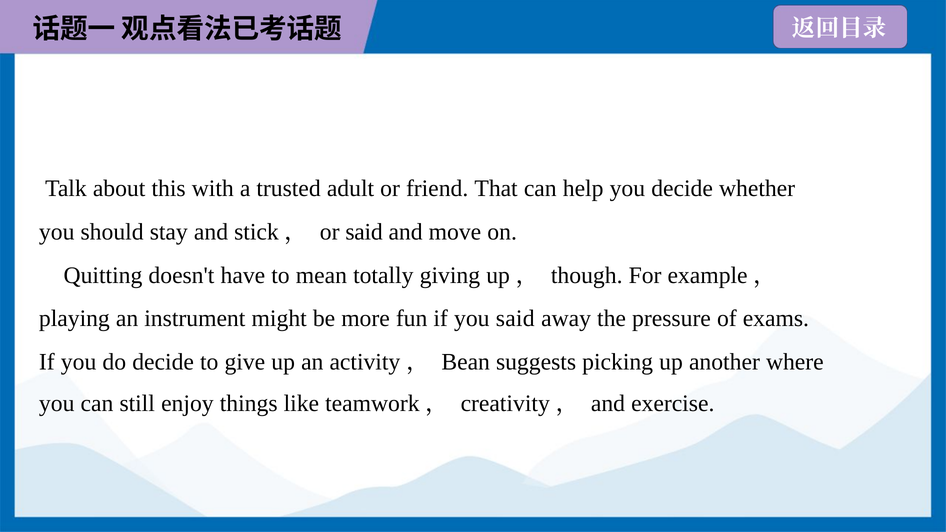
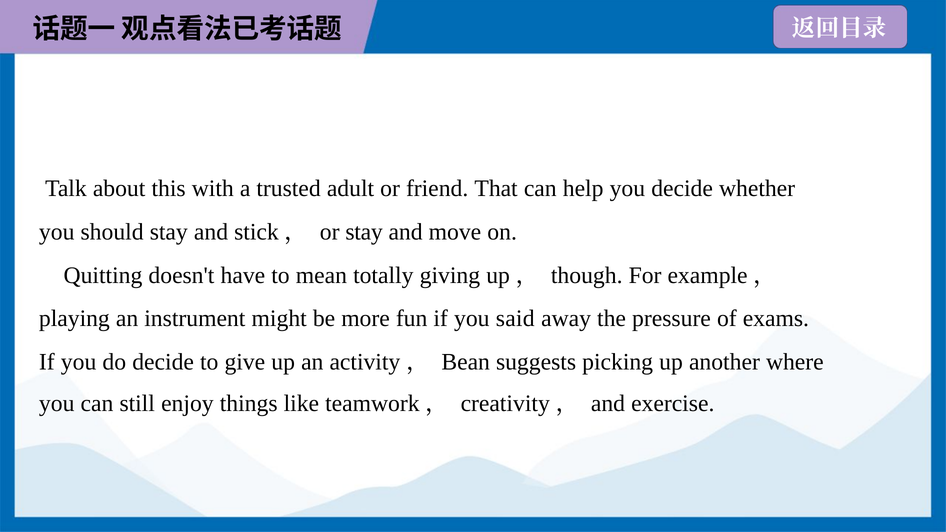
or said: said -> stay
